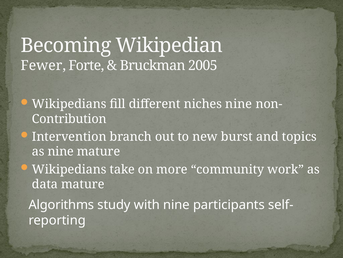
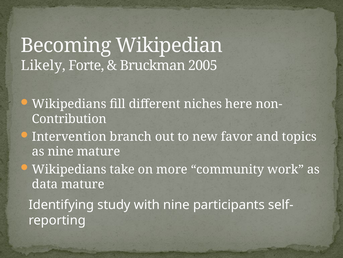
Fewer: Fewer -> Likely
niches nine: nine -> here
burst: burst -> favor
Algorithms: Algorithms -> Identifying
